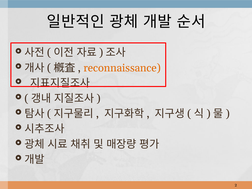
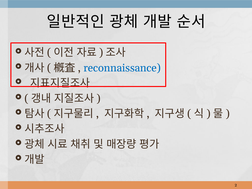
reconnaissance colour: orange -> blue
